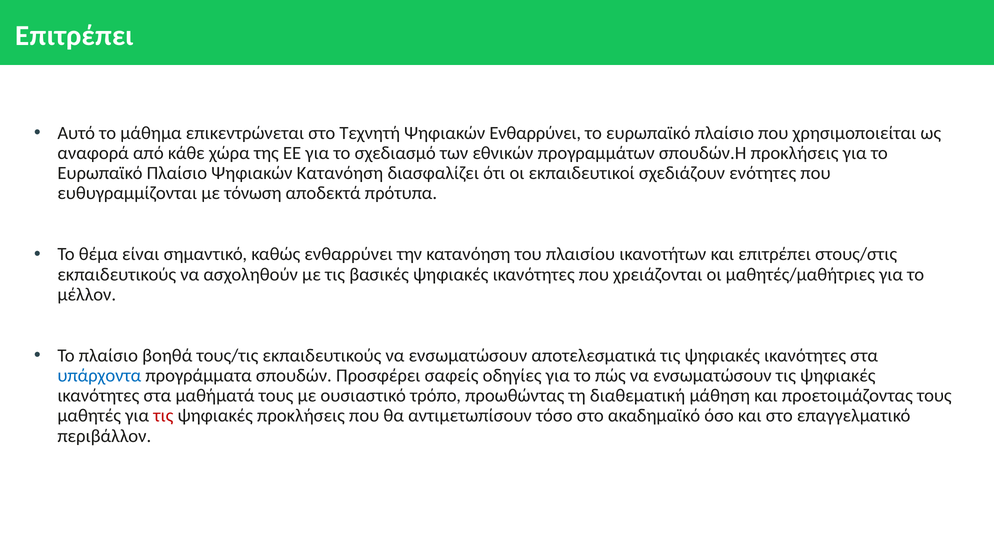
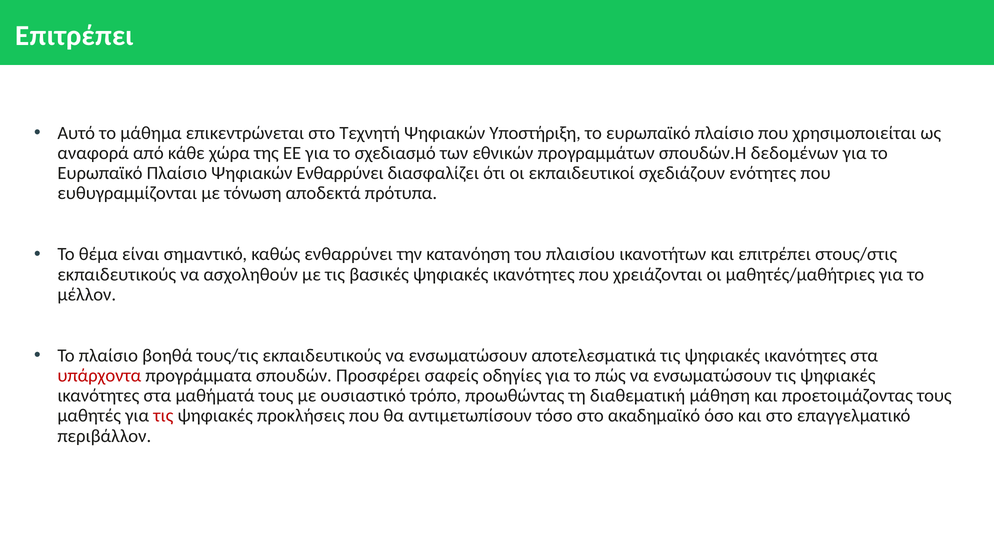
Ψηφιακών Ενθαρρύνει: Ενθαρρύνει -> Υποστήριξη
σπουδών.Η προκλήσεις: προκλήσεις -> δεδομένων
Ψηφιακών Κατανόηση: Κατανόηση -> Ενθαρρύνει
υπάρχοντα colour: blue -> red
